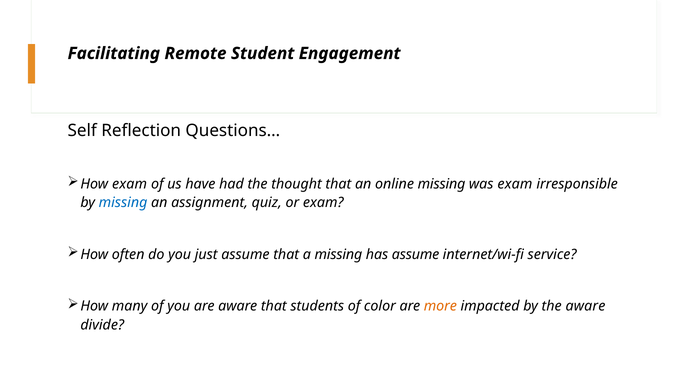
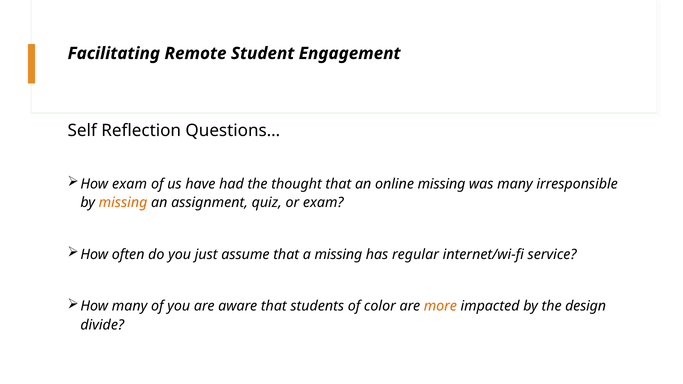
was exam: exam -> many
missing at (123, 203) colour: blue -> orange
has assume: assume -> regular
the aware: aware -> design
